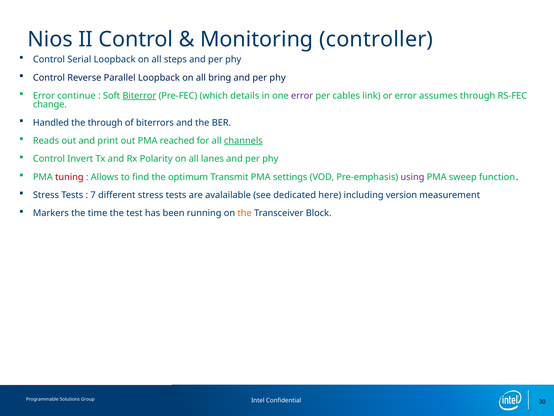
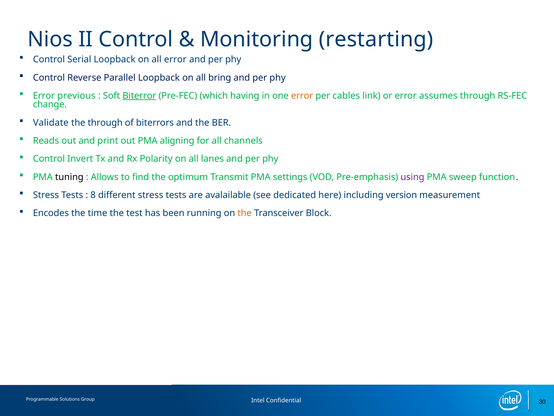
controller: controller -> restarting
all steps: steps -> error
continue: continue -> previous
details: details -> having
error at (302, 96) colour: purple -> orange
Handled: Handled -> Validate
reached: reached -> aligning
channels underline: present -> none
tuning colour: red -> black
7: 7 -> 8
Markers: Markers -> Encodes
